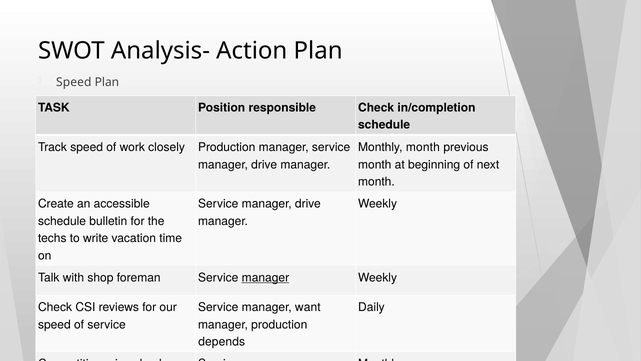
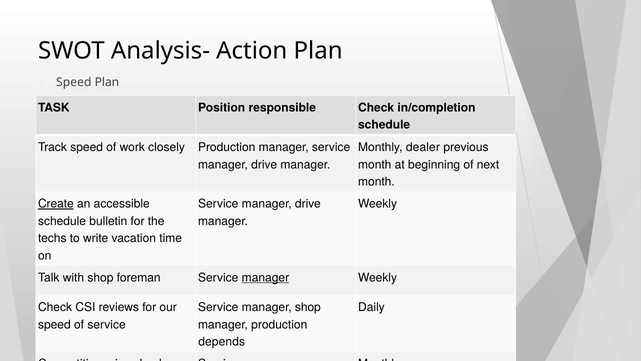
Monthly month: month -> dealer
Create underline: none -> present
manager want: want -> shop
